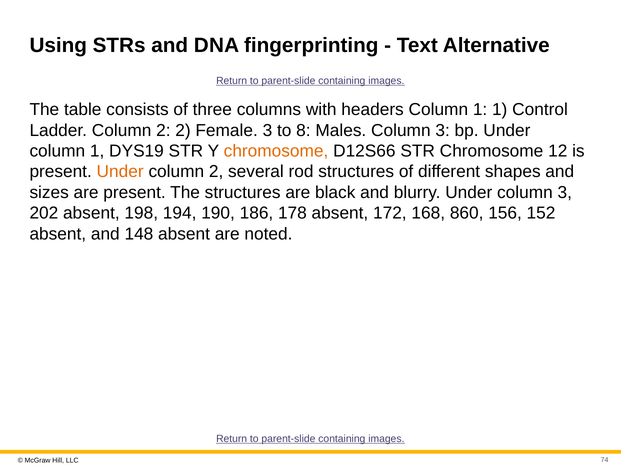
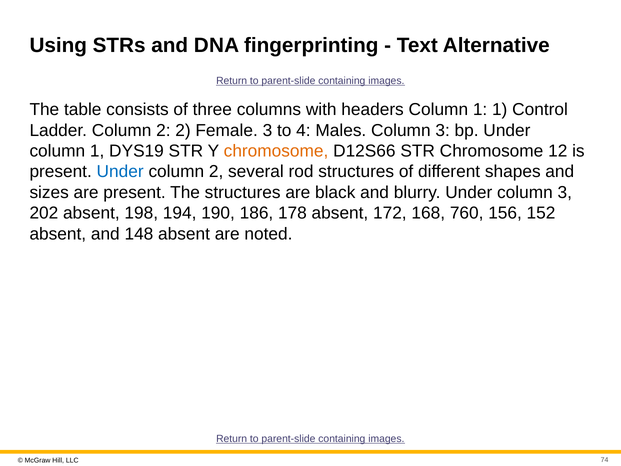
8: 8 -> 4
Under at (120, 172) colour: orange -> blue
860: 860 -> 760
